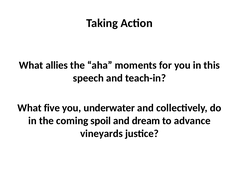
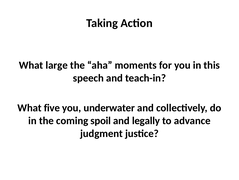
allies: allies -> large
dream: dream -> legally
vineyards: vineyards -> judgment
